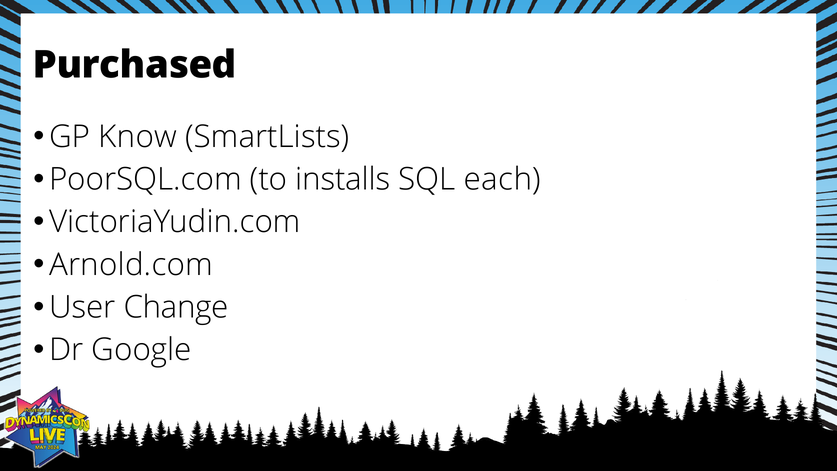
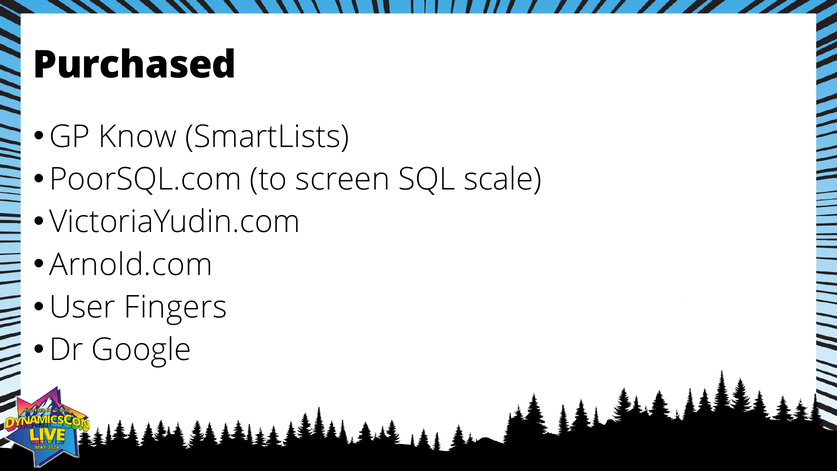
installs: installs -> screen
each: each -> scale
Change: Change -> Fingers
